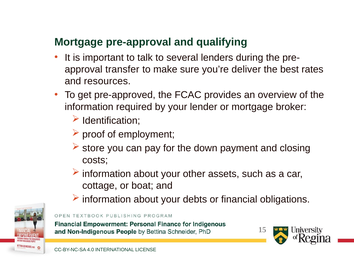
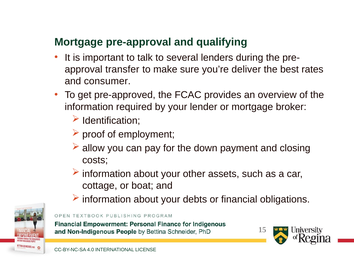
resources: resources -> consumer
store: store -> allow
